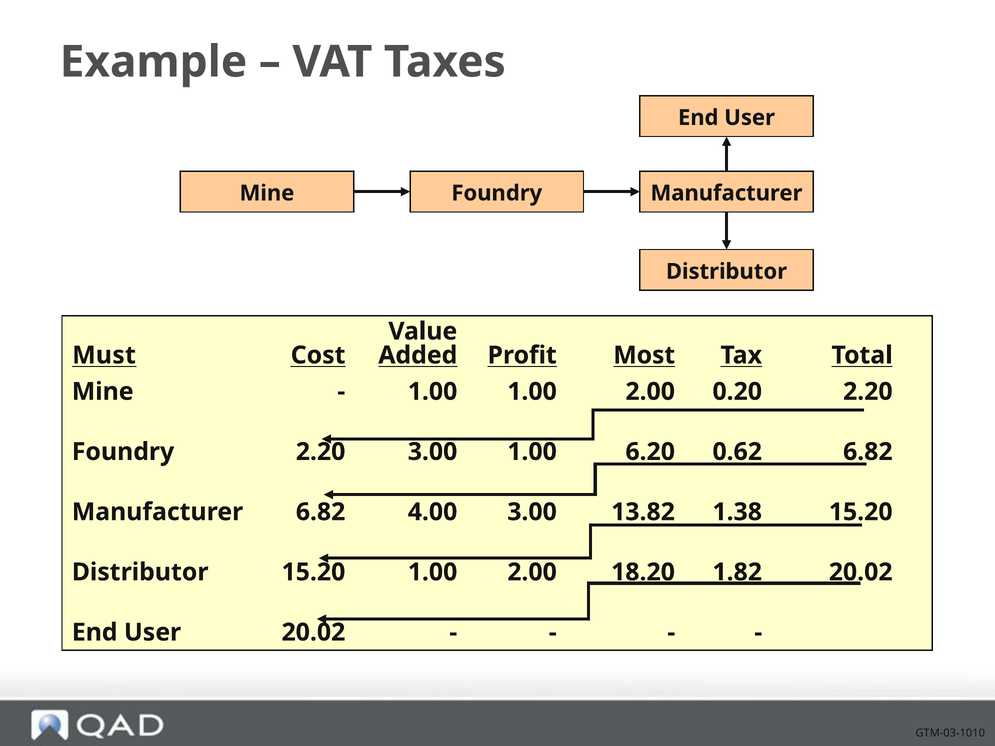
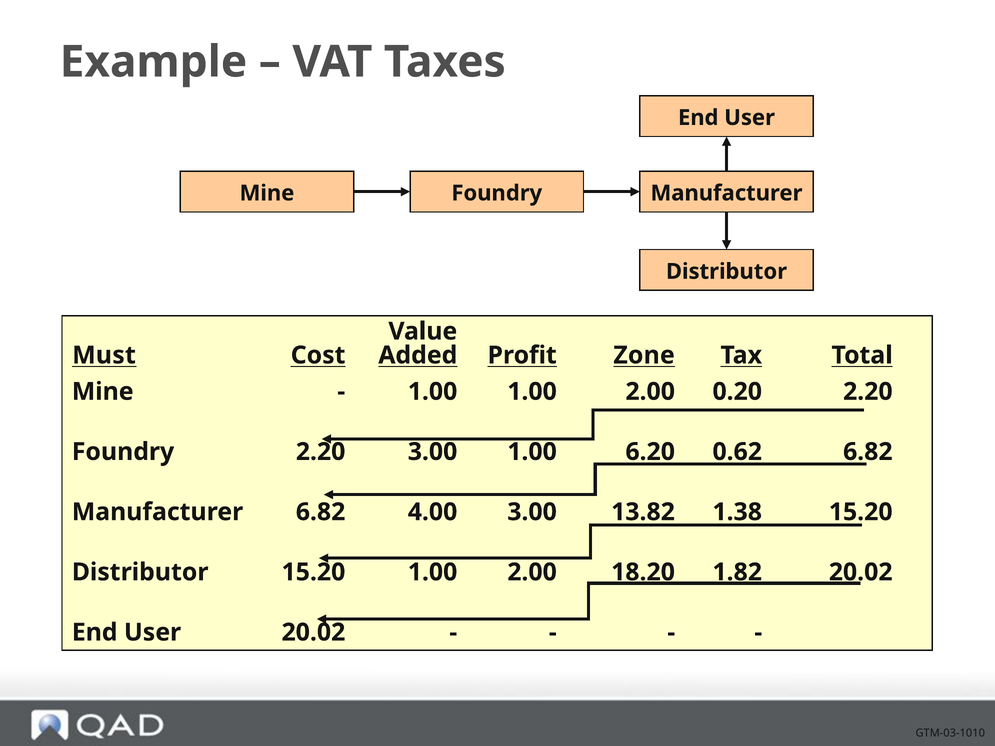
Most: Most -> Zone
